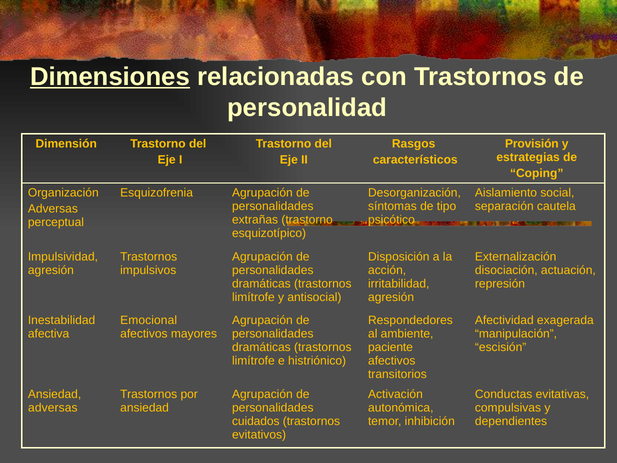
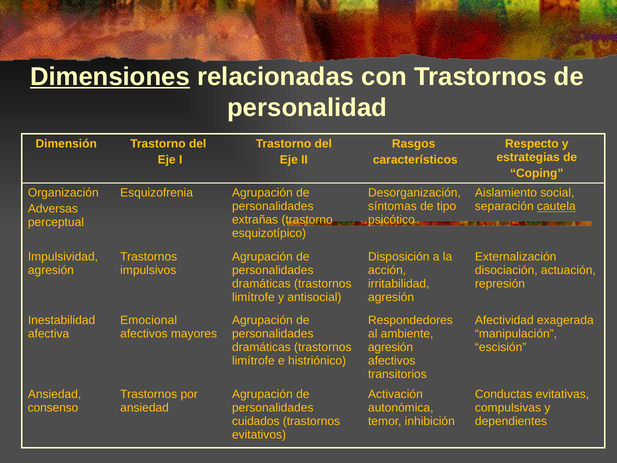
Provisión: Provisión -> Respecto
cautela underline: none -> present
paciente at (390, 347): paciente -> agresión
adversas at (53, 407): adversas -> consenso
